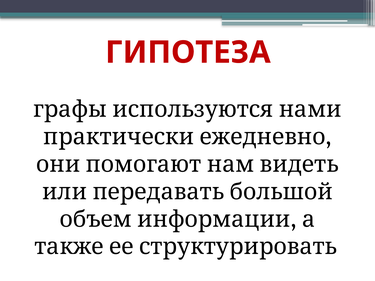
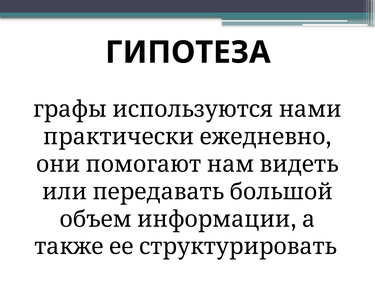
ГИПОТЕЗА colour: red -> black
